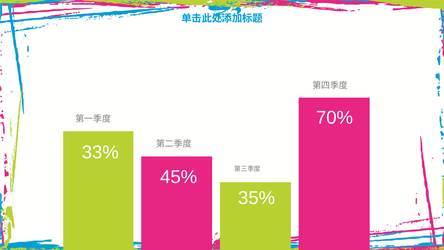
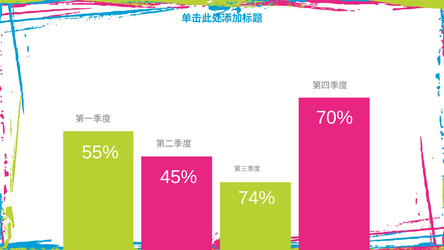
33%: 33% -> 55%
35%: 35% -> 74%
